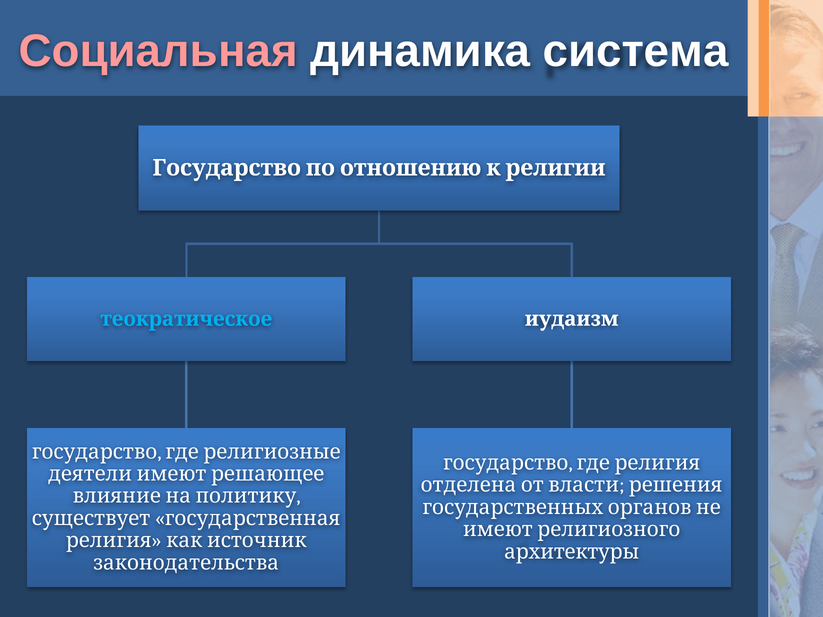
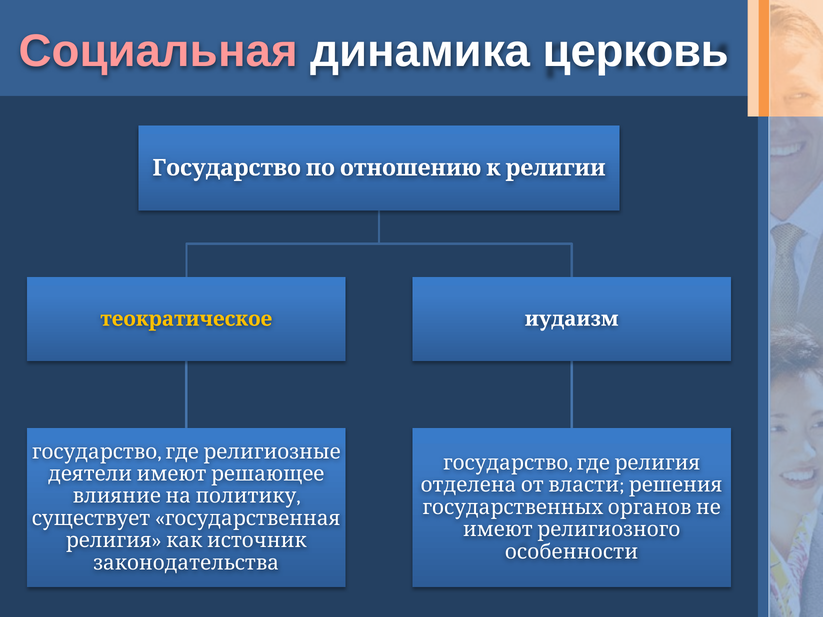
система: система -> церковь
теократическое colour: light blue -> yellow
архитектуры: архитектуры -> особенности
